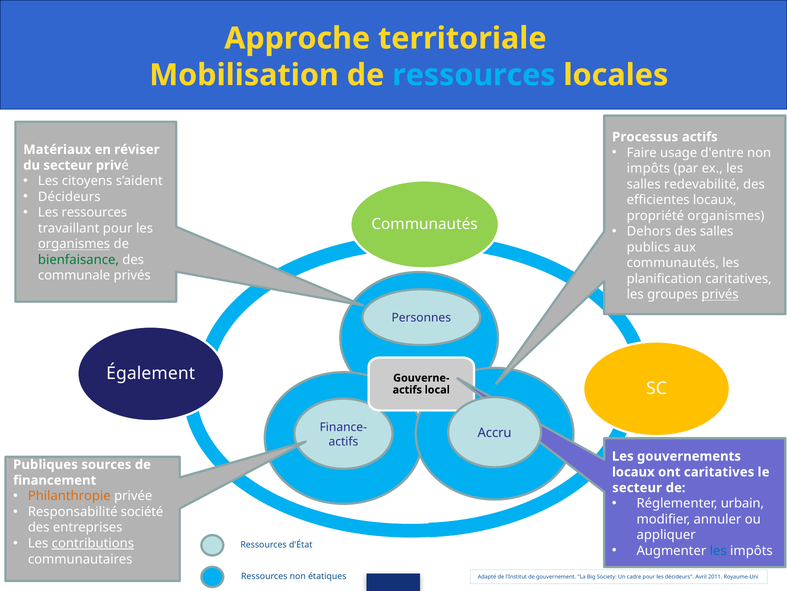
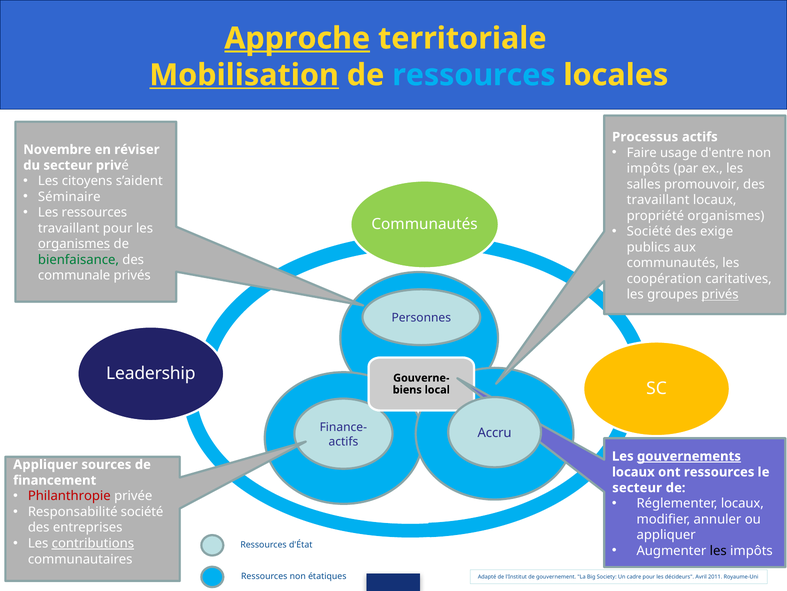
Approche underline: none -> present
Mobilisation underline: none -> present
Matériaux: Matériaux -> Novembre
redevabilité: redevabilité -> promouvoir
Décideurs at (69, 197): Décideurs -> Séminaire
efficientes at (658, 200): efficientes -> travaillant
Dehors at (649, 231): Dehors -> Société
des salles: salles -> exige
planification: planification -> coopération
Également: Également -> Leadership
actifs at (407, 389): actifs -> biens
gouvernements underline: none -> present
Publiques at (45, 464): Publiques -> Appliquer
ont caritatives: caritatives -> ressources
Philanthropie colour: orange -> red
Réglementer urbain: urbain -> locaux
les at (718, 550) colour: blue -> black
